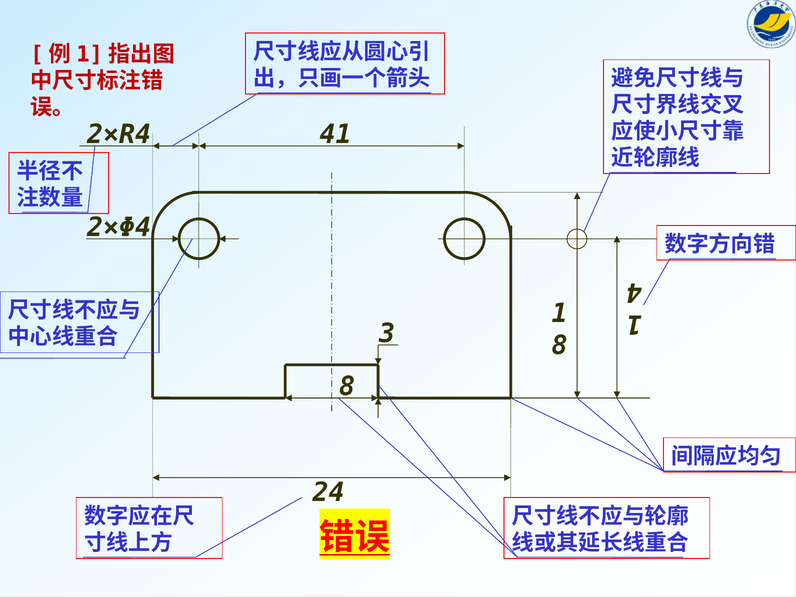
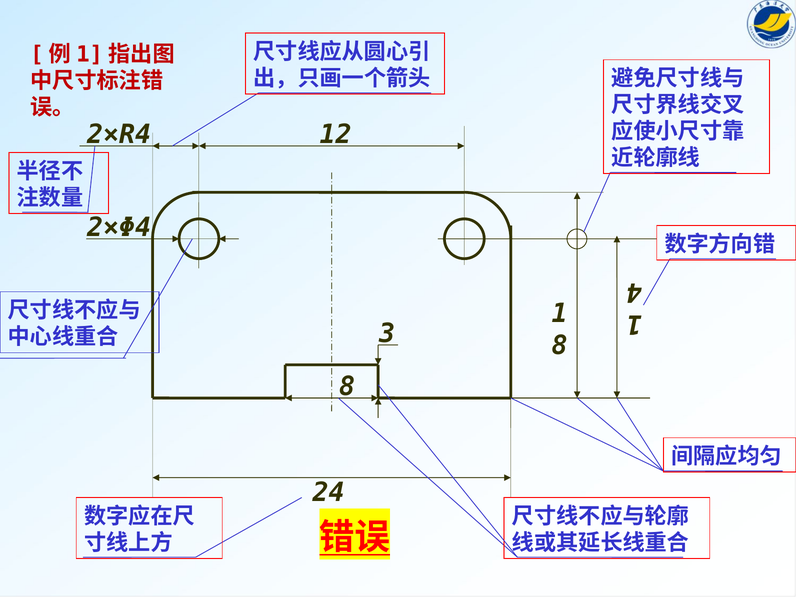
41: 41 -> 12
